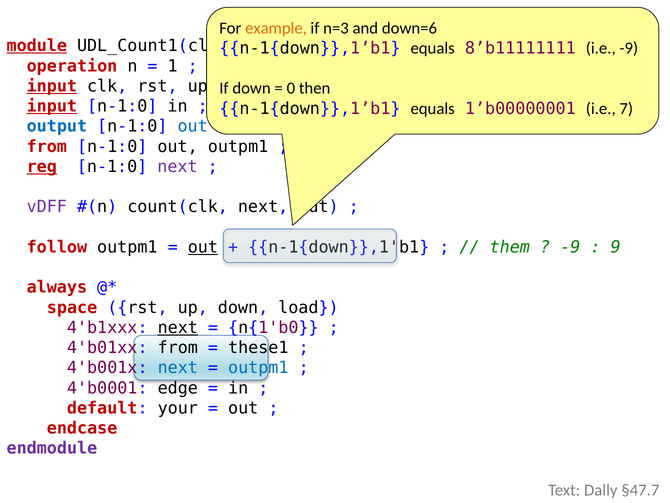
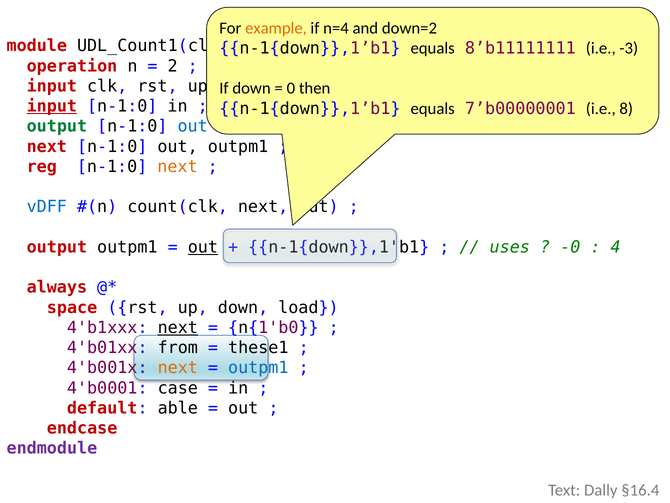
n=3: n=3 -> n=4
down=6: down=6 -> down=2
module underline: present -> none
i.e -9: -9 -> -3
1: 1 -> 2
input at (52, 86) underline: present -> none
1’b00000001: 1’b00000001 -> 7’b00000001
7: 7 -> 8
output at (57, 126) colour: blue -> green
from at (47, 146): from -> next
reg underline: present -> none
next at (177, 166) colour: purple -> orange
vDFF colour: purple -> blue
follow at (57, 247): follow -> output
them: them -> uses
-9 at (570, 247): -9 -> -0
9: 9 -> 4
next at (178, 367) colour: blue -> orange
edge: edge -> case
your: your -> able
§47.7: §47.7 -> §16.4
